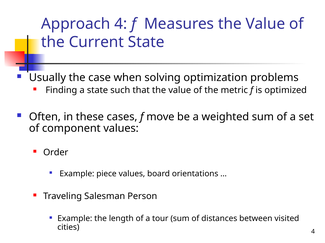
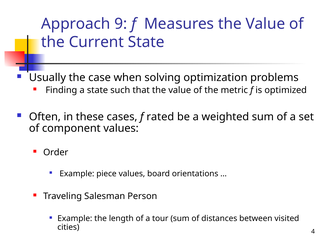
Approach 4: 4 -> 9
move: move -> rated
